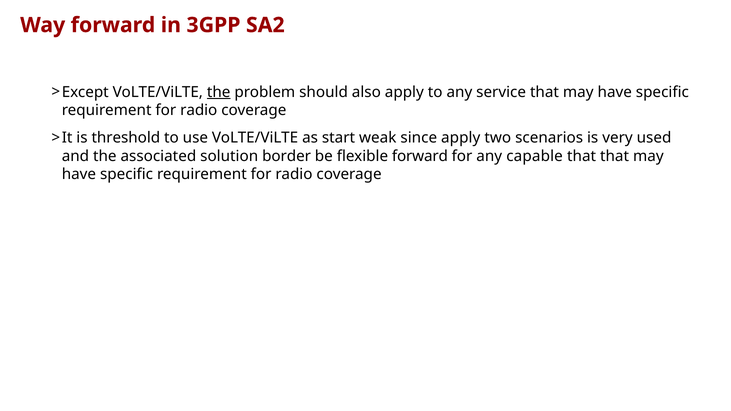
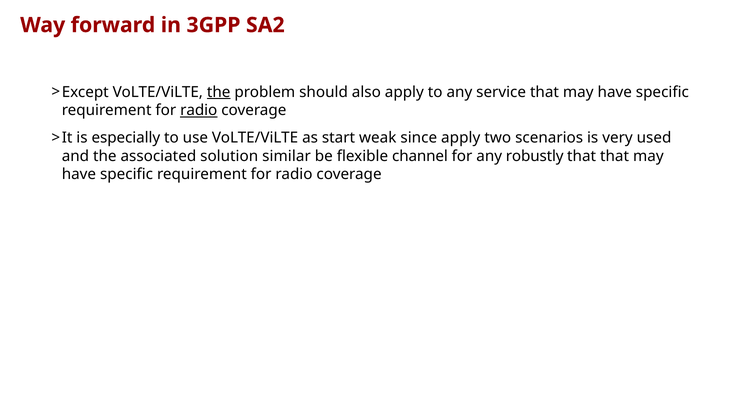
radio at (199, 110) underline: none -> present
threshold: threshold -> especially
border: border -> similar
flexible forward: forward -> channel
capable: capable -> robustly
